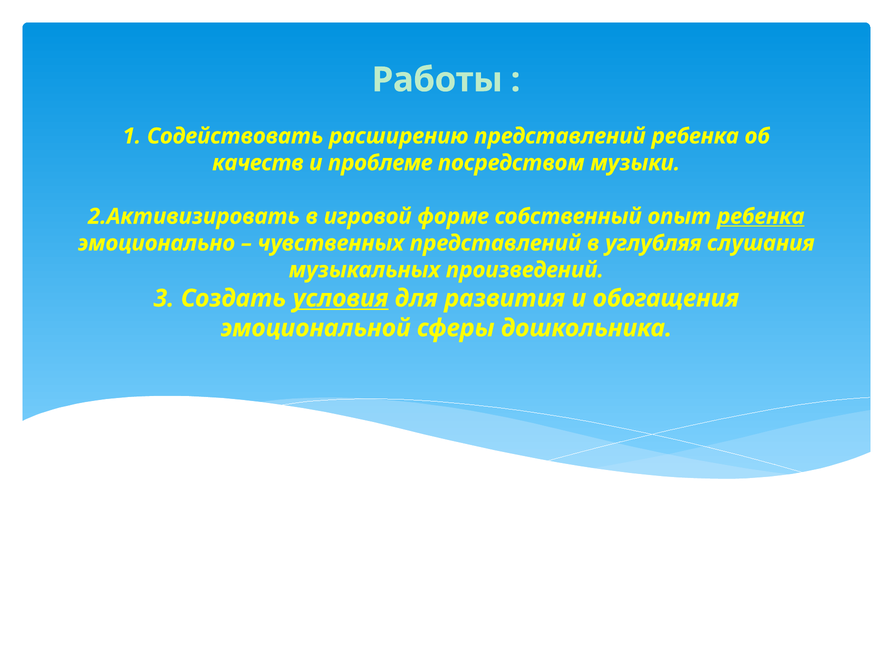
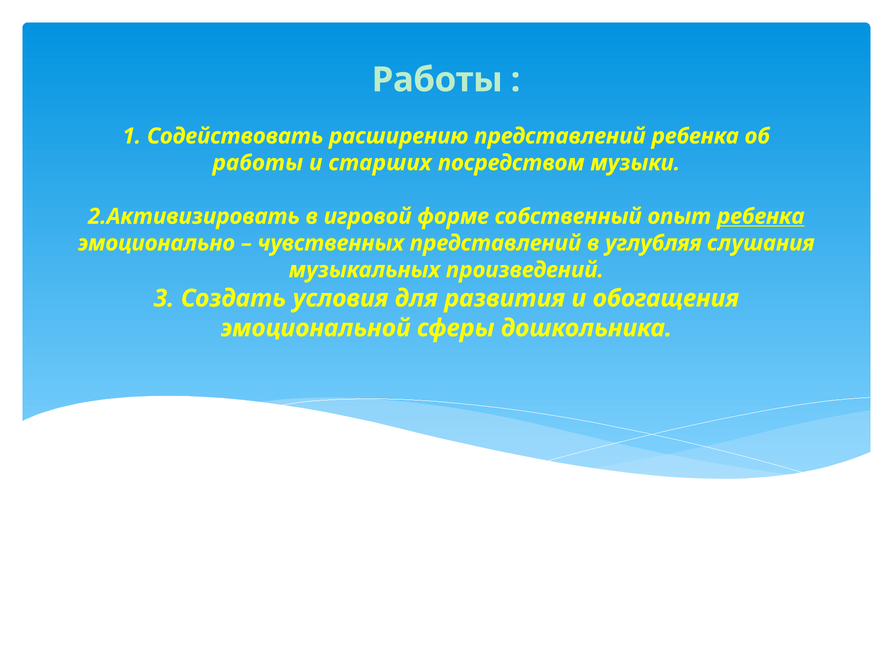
качеств at (258, 163): качеств -> работы
проблеме: проблеме -> старших
условия underline: present -> none
